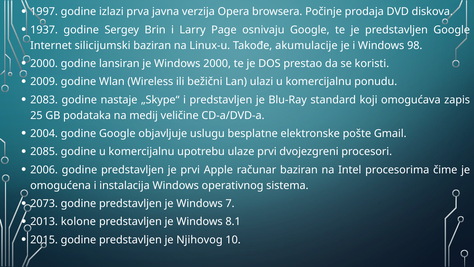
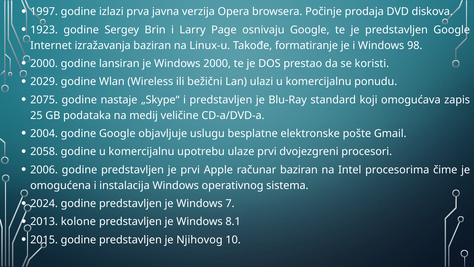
1937: 1937 -> 1923
silicijumski: silicijumski -> izražavanja
akumulacije: akumulacije -> formatiranje
2009: 2009 -> 2029
2083: 2083 -> 2075
2085: 2085 -> 2058
2073: 2073 -> 2024
